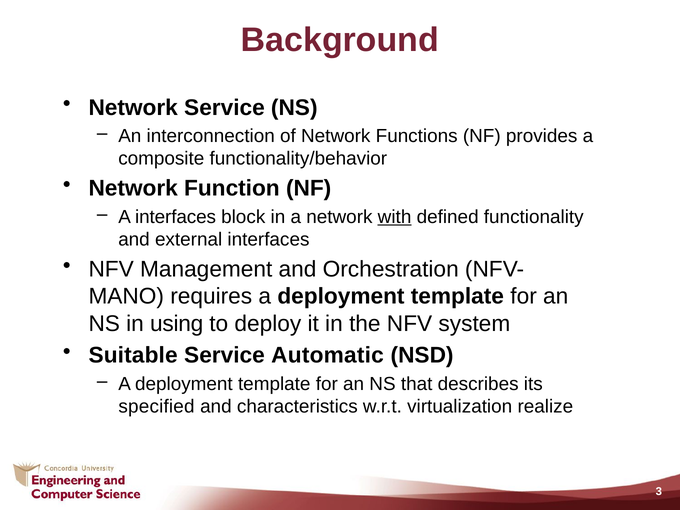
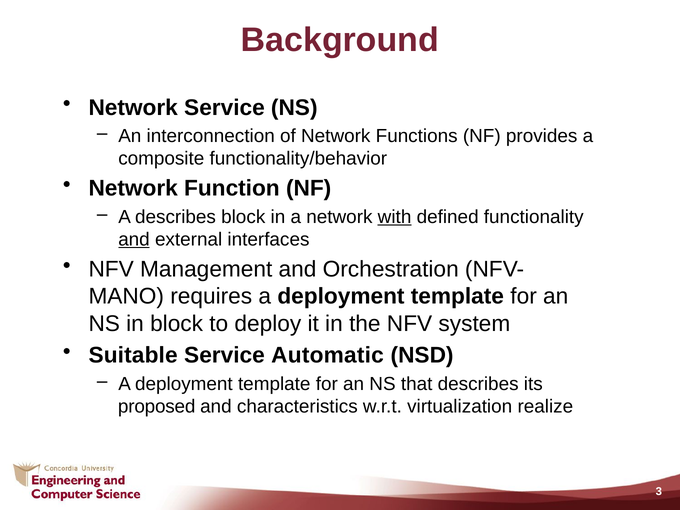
A interfaces: interfaces -> describes
and at (134, 240) underline: none -> present
in using: using -> block
specified: specified -> proposed
